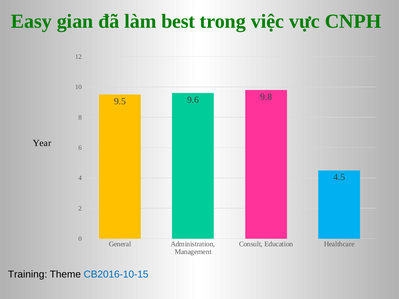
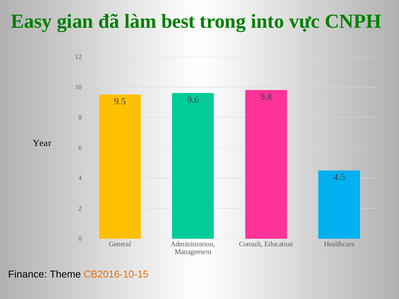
việc: việc -> into
Training: Training -> Finance
CB2016-10-15 colour: blue -> orange
